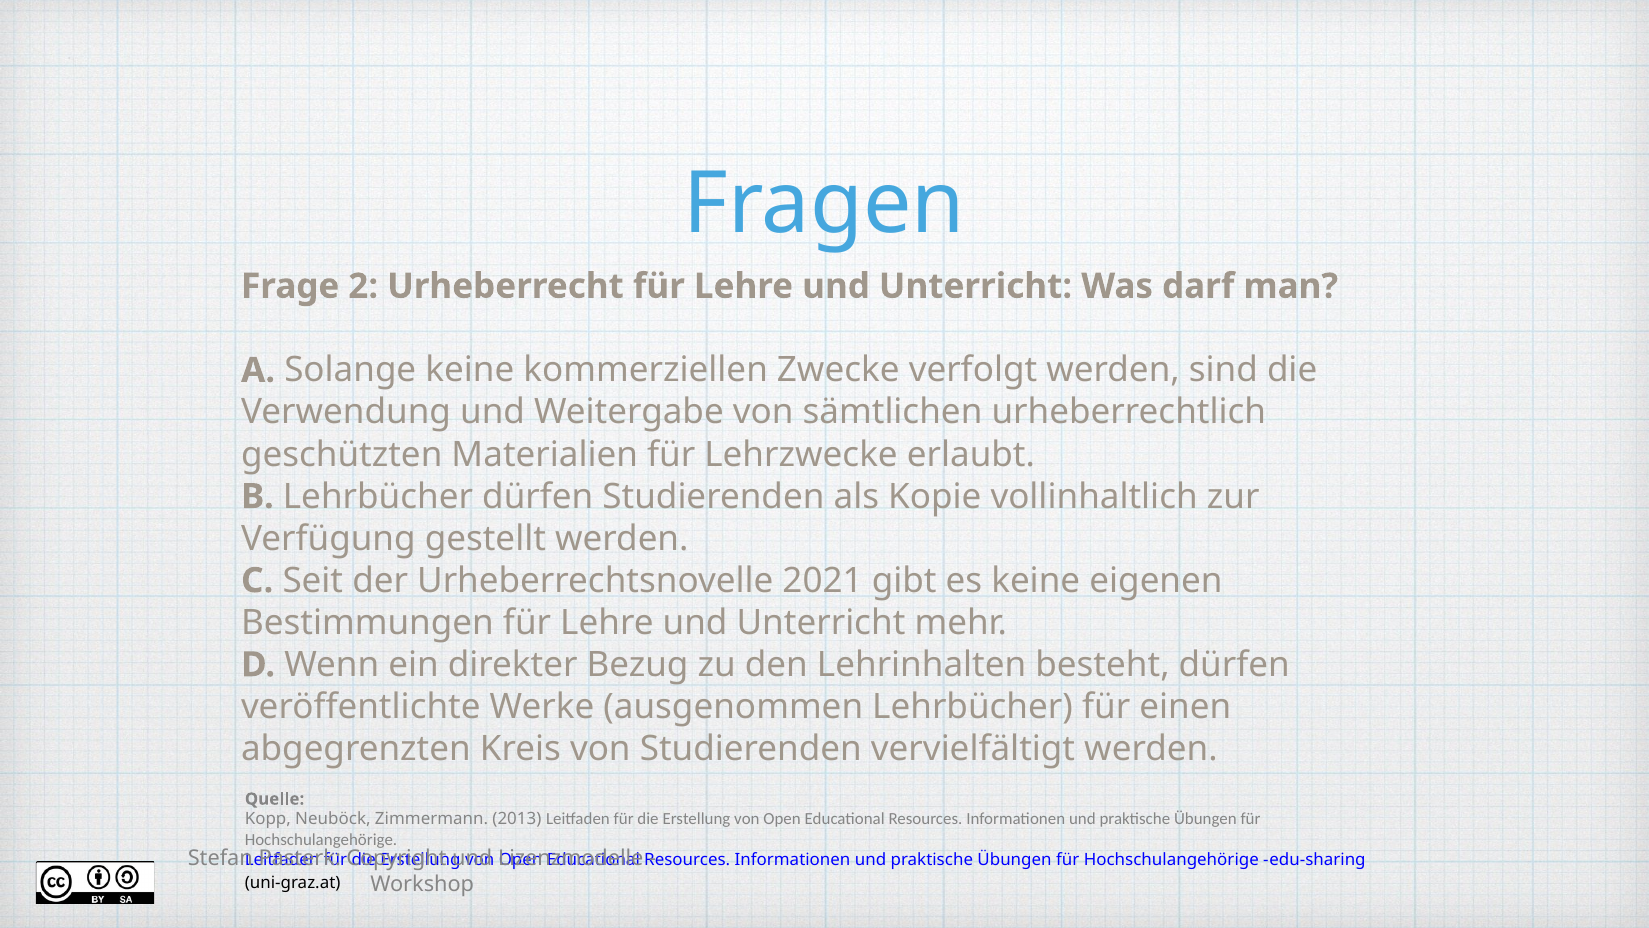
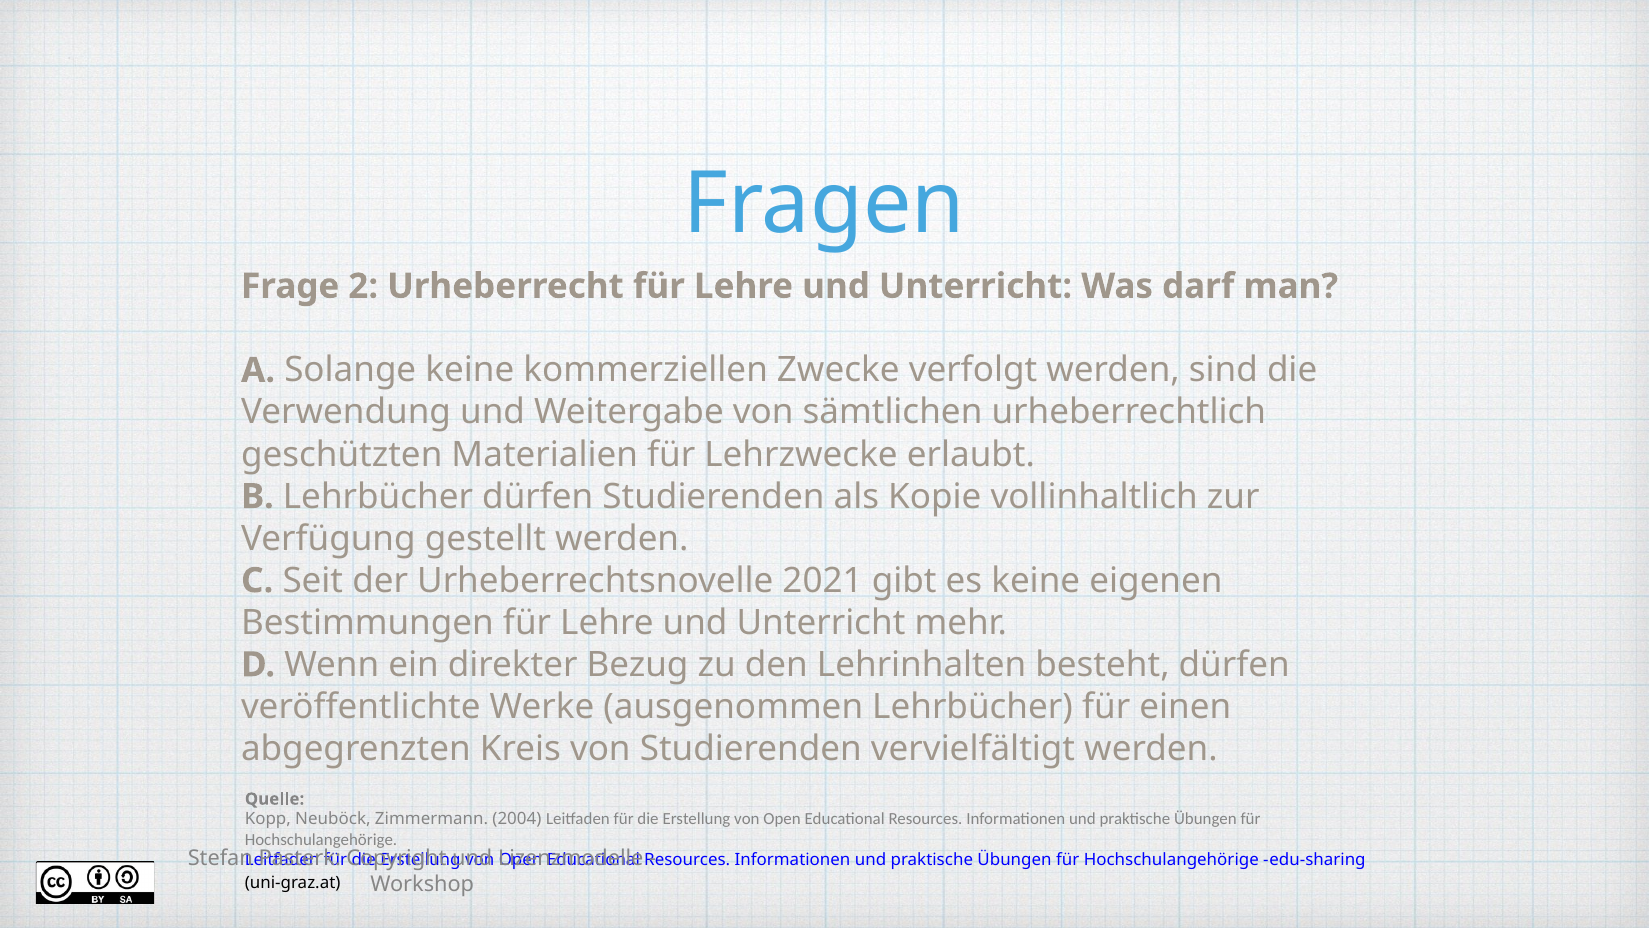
2013: 2013 -> 2004
